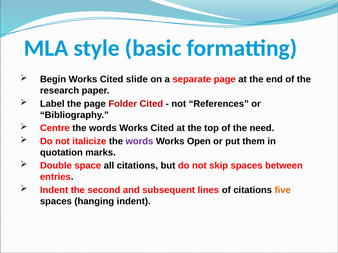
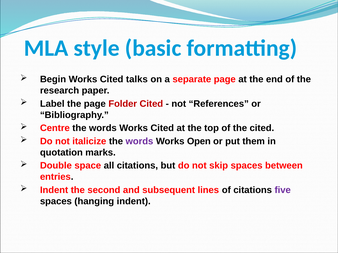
slide: slide -> talks
the need: need -> cited
five colour: orange -> purple
